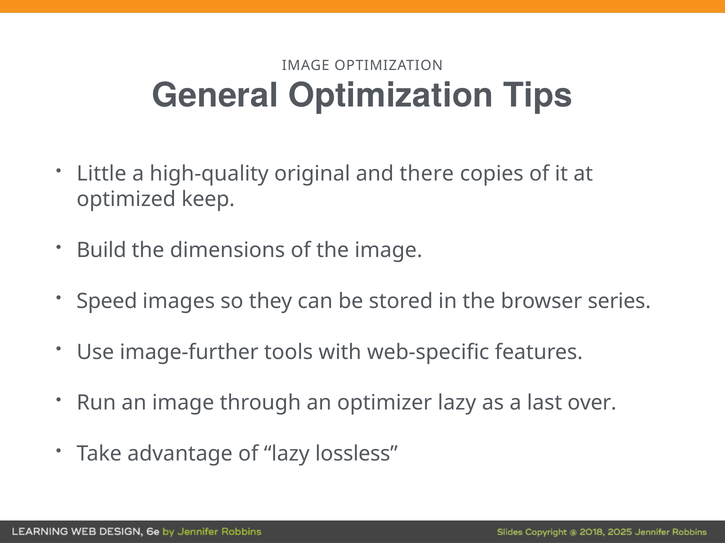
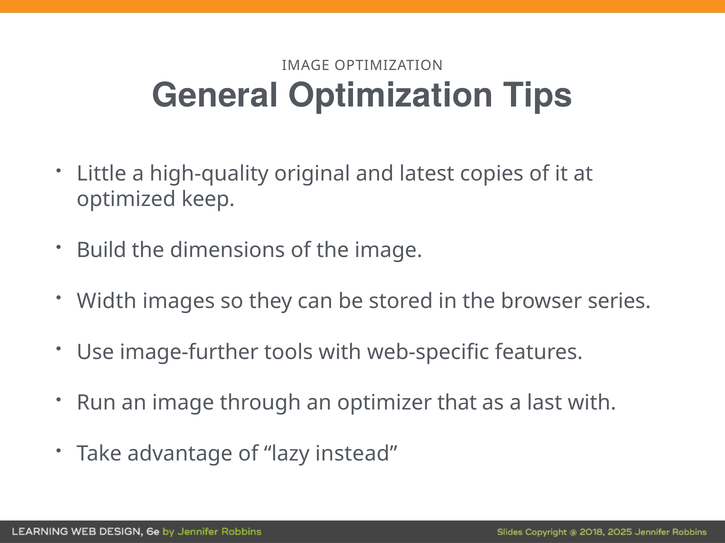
there: there -> latest
Speed: Speed -> Width
optimizer lazy: lazy -> that
last over: over -> with
lossless: lossless -> instead
